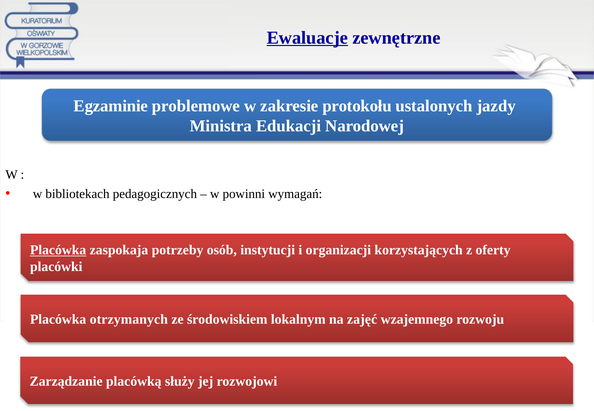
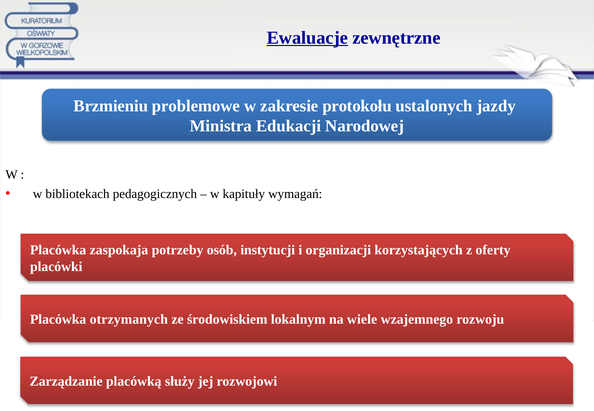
Egzaminie: Egzaminie -> Brzmieniu
powinni: powinni -> kapituły
Placówka at (58, 250) underline: present -> none
zajęć: zajęć -> wiele
